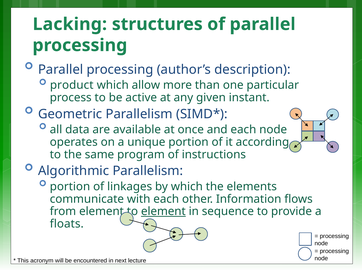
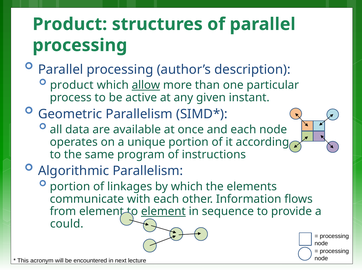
Lacking at (70, 24): Lacking -> Product
allow underline: none -> present
floats: floats -> could
